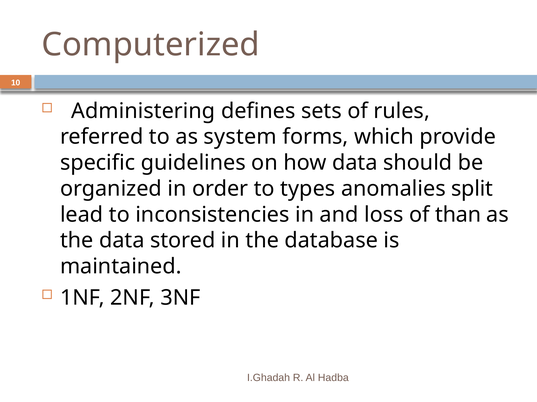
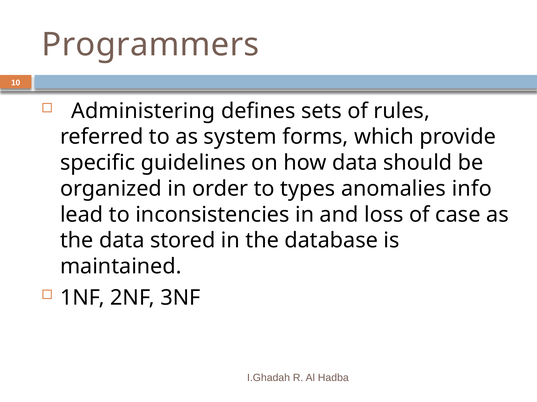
Computerized: Computerized -> Programmers
split: split -> info
than: than -> case
